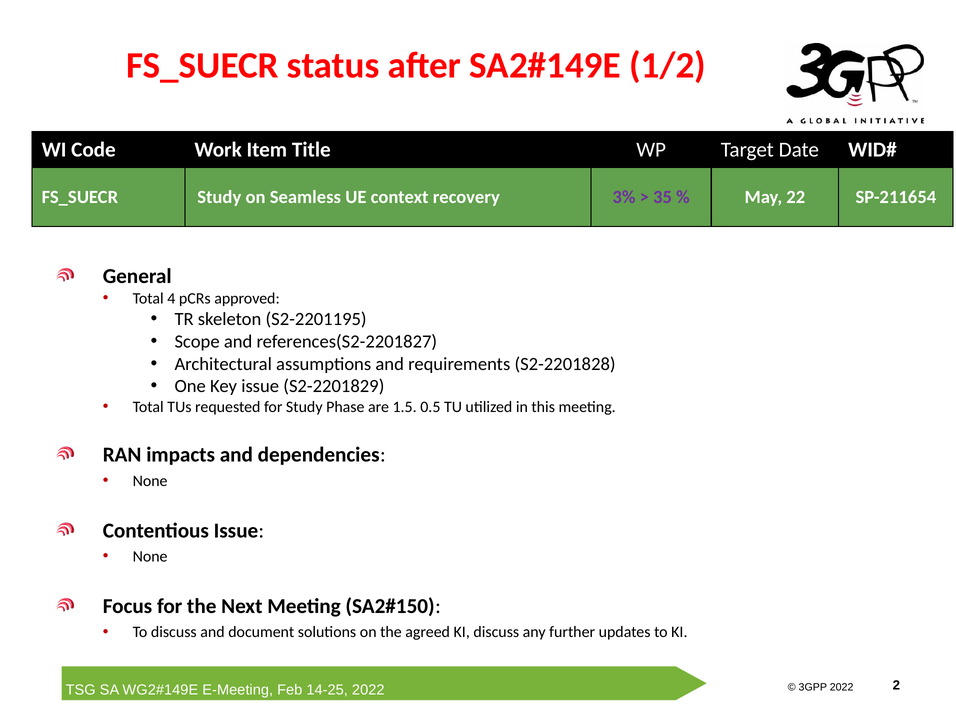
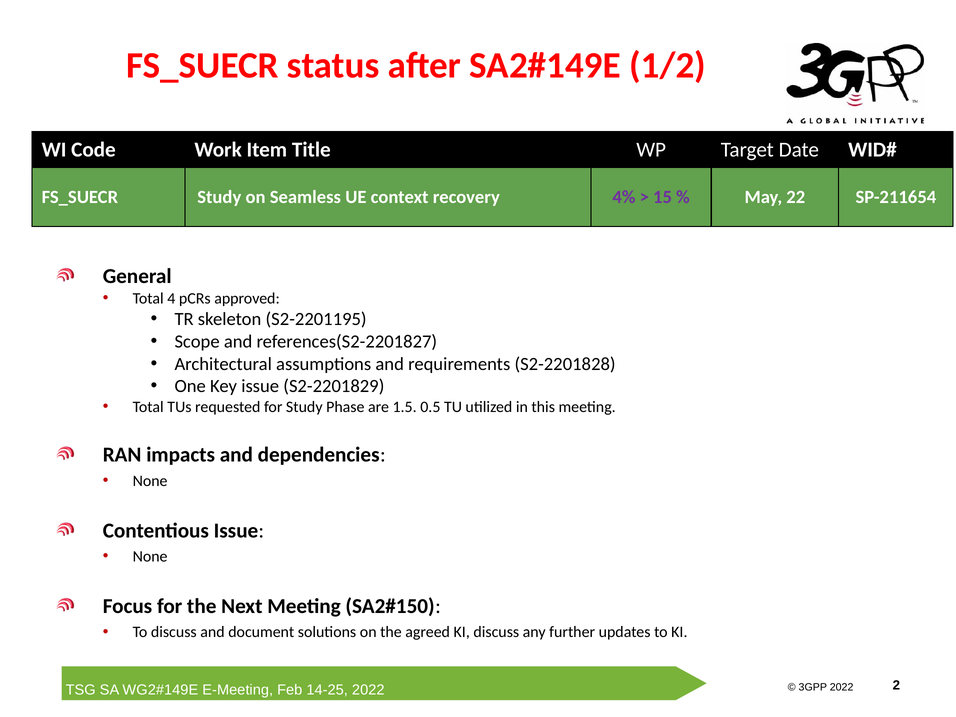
3%: 3% -> 4%
35: 35 -> 15
